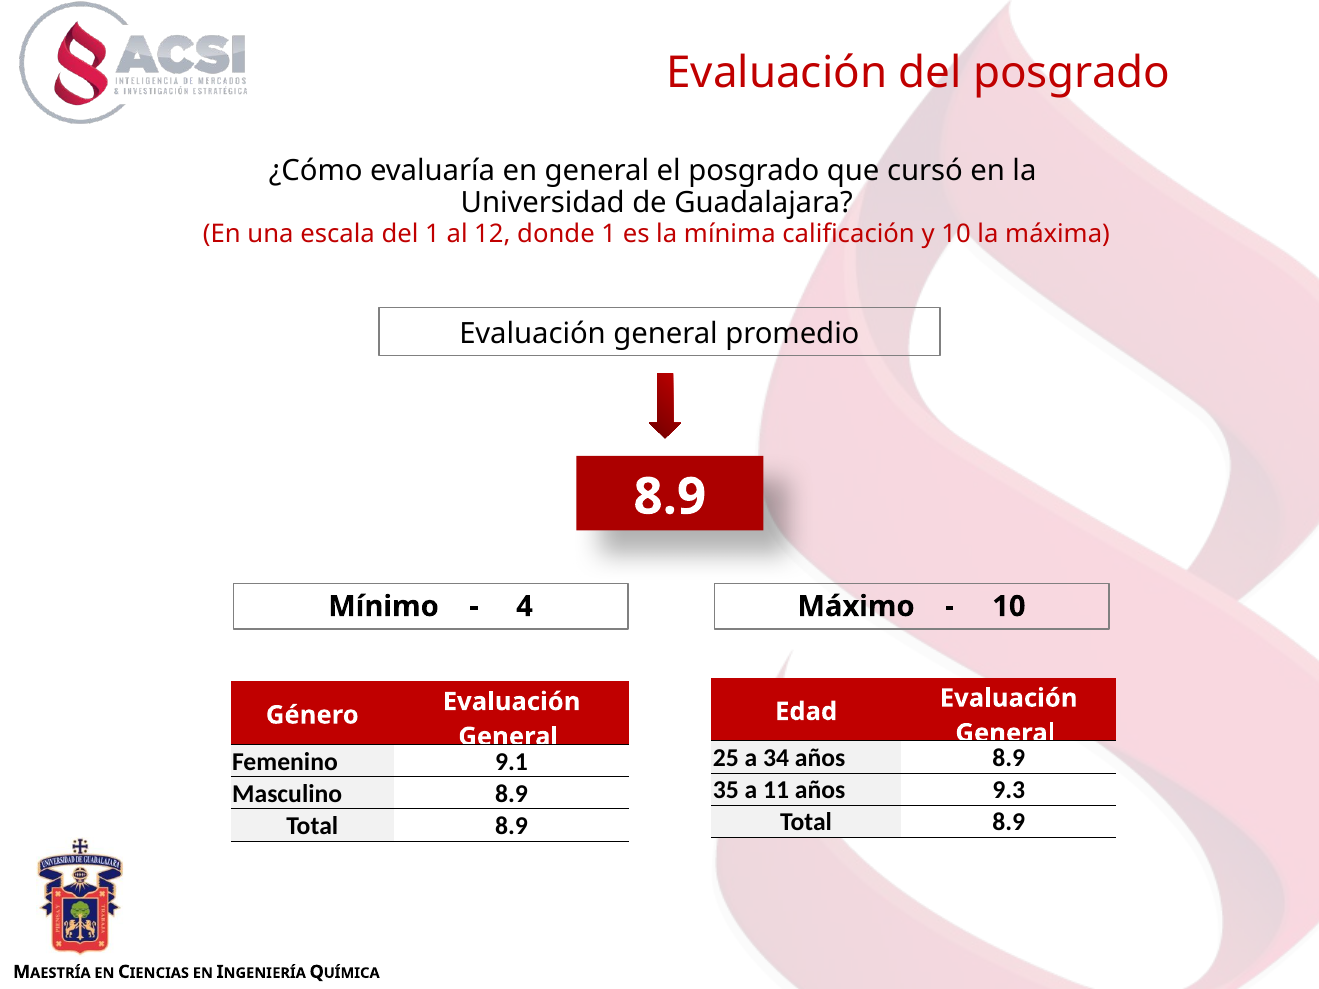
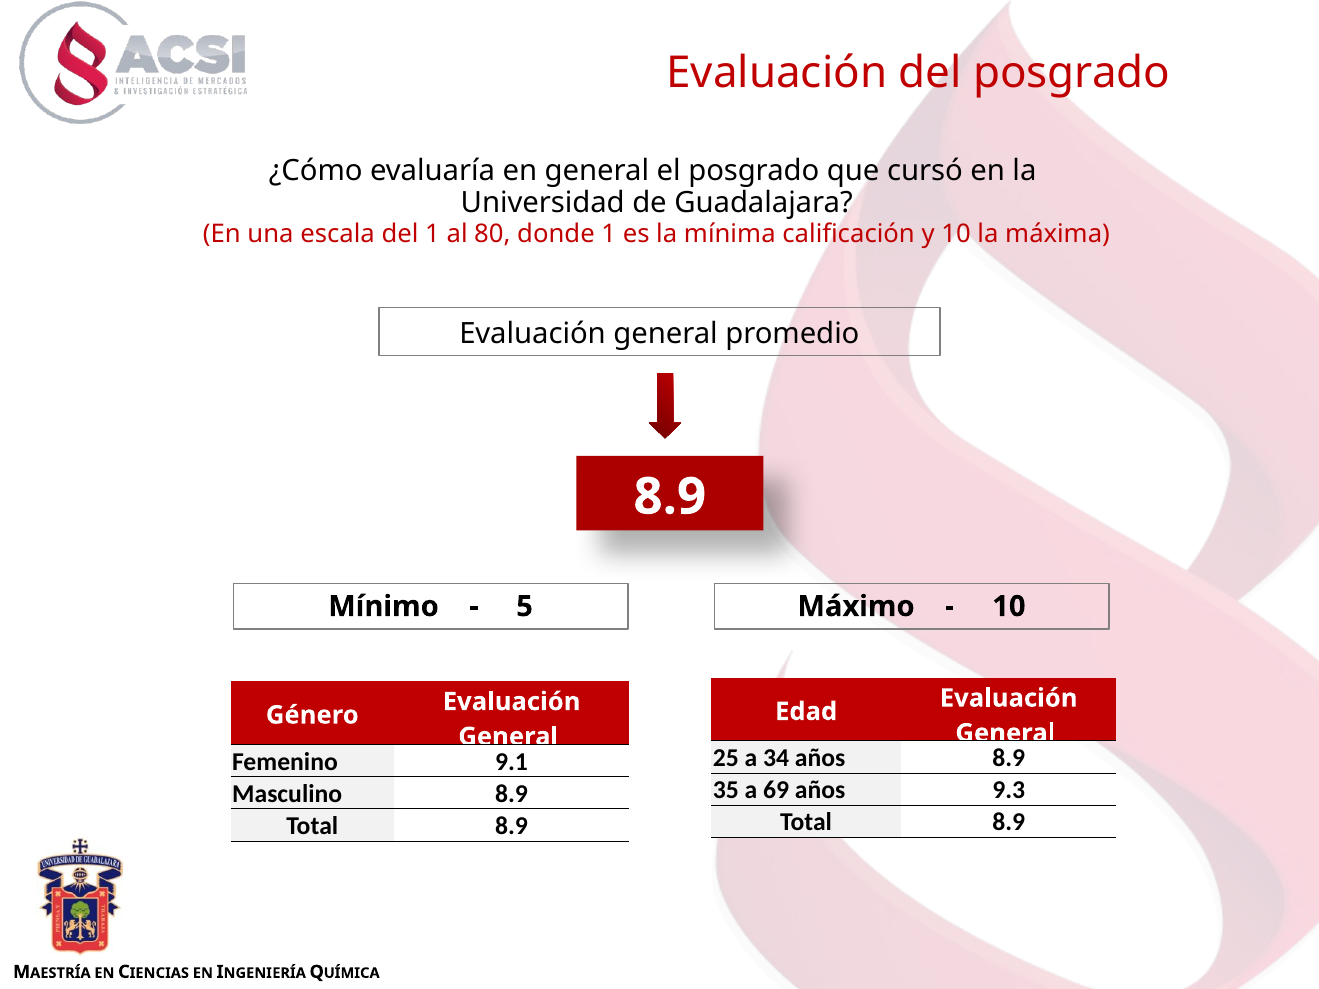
12: 12 -> 80
4: 4 -> 5
11: 11 -> 69
